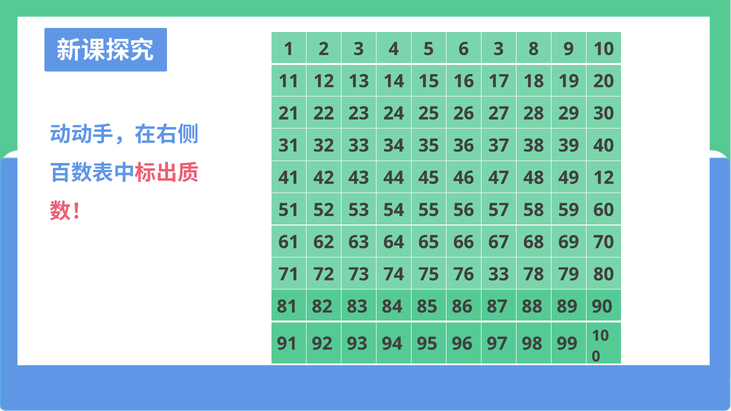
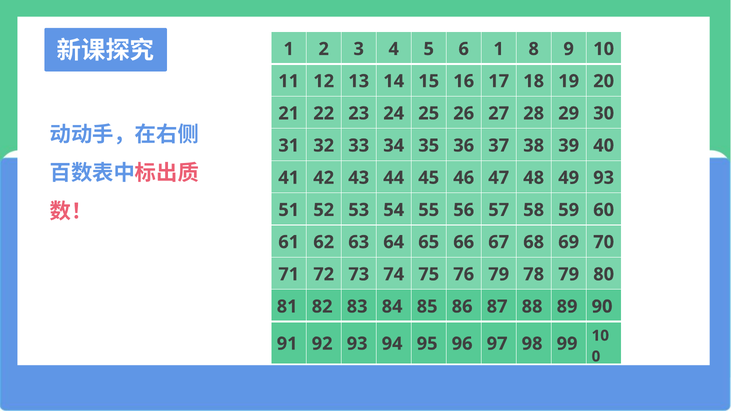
6 3: 3 -> 1
49 12: 12 -> 93
76 33: 33 -> 79
